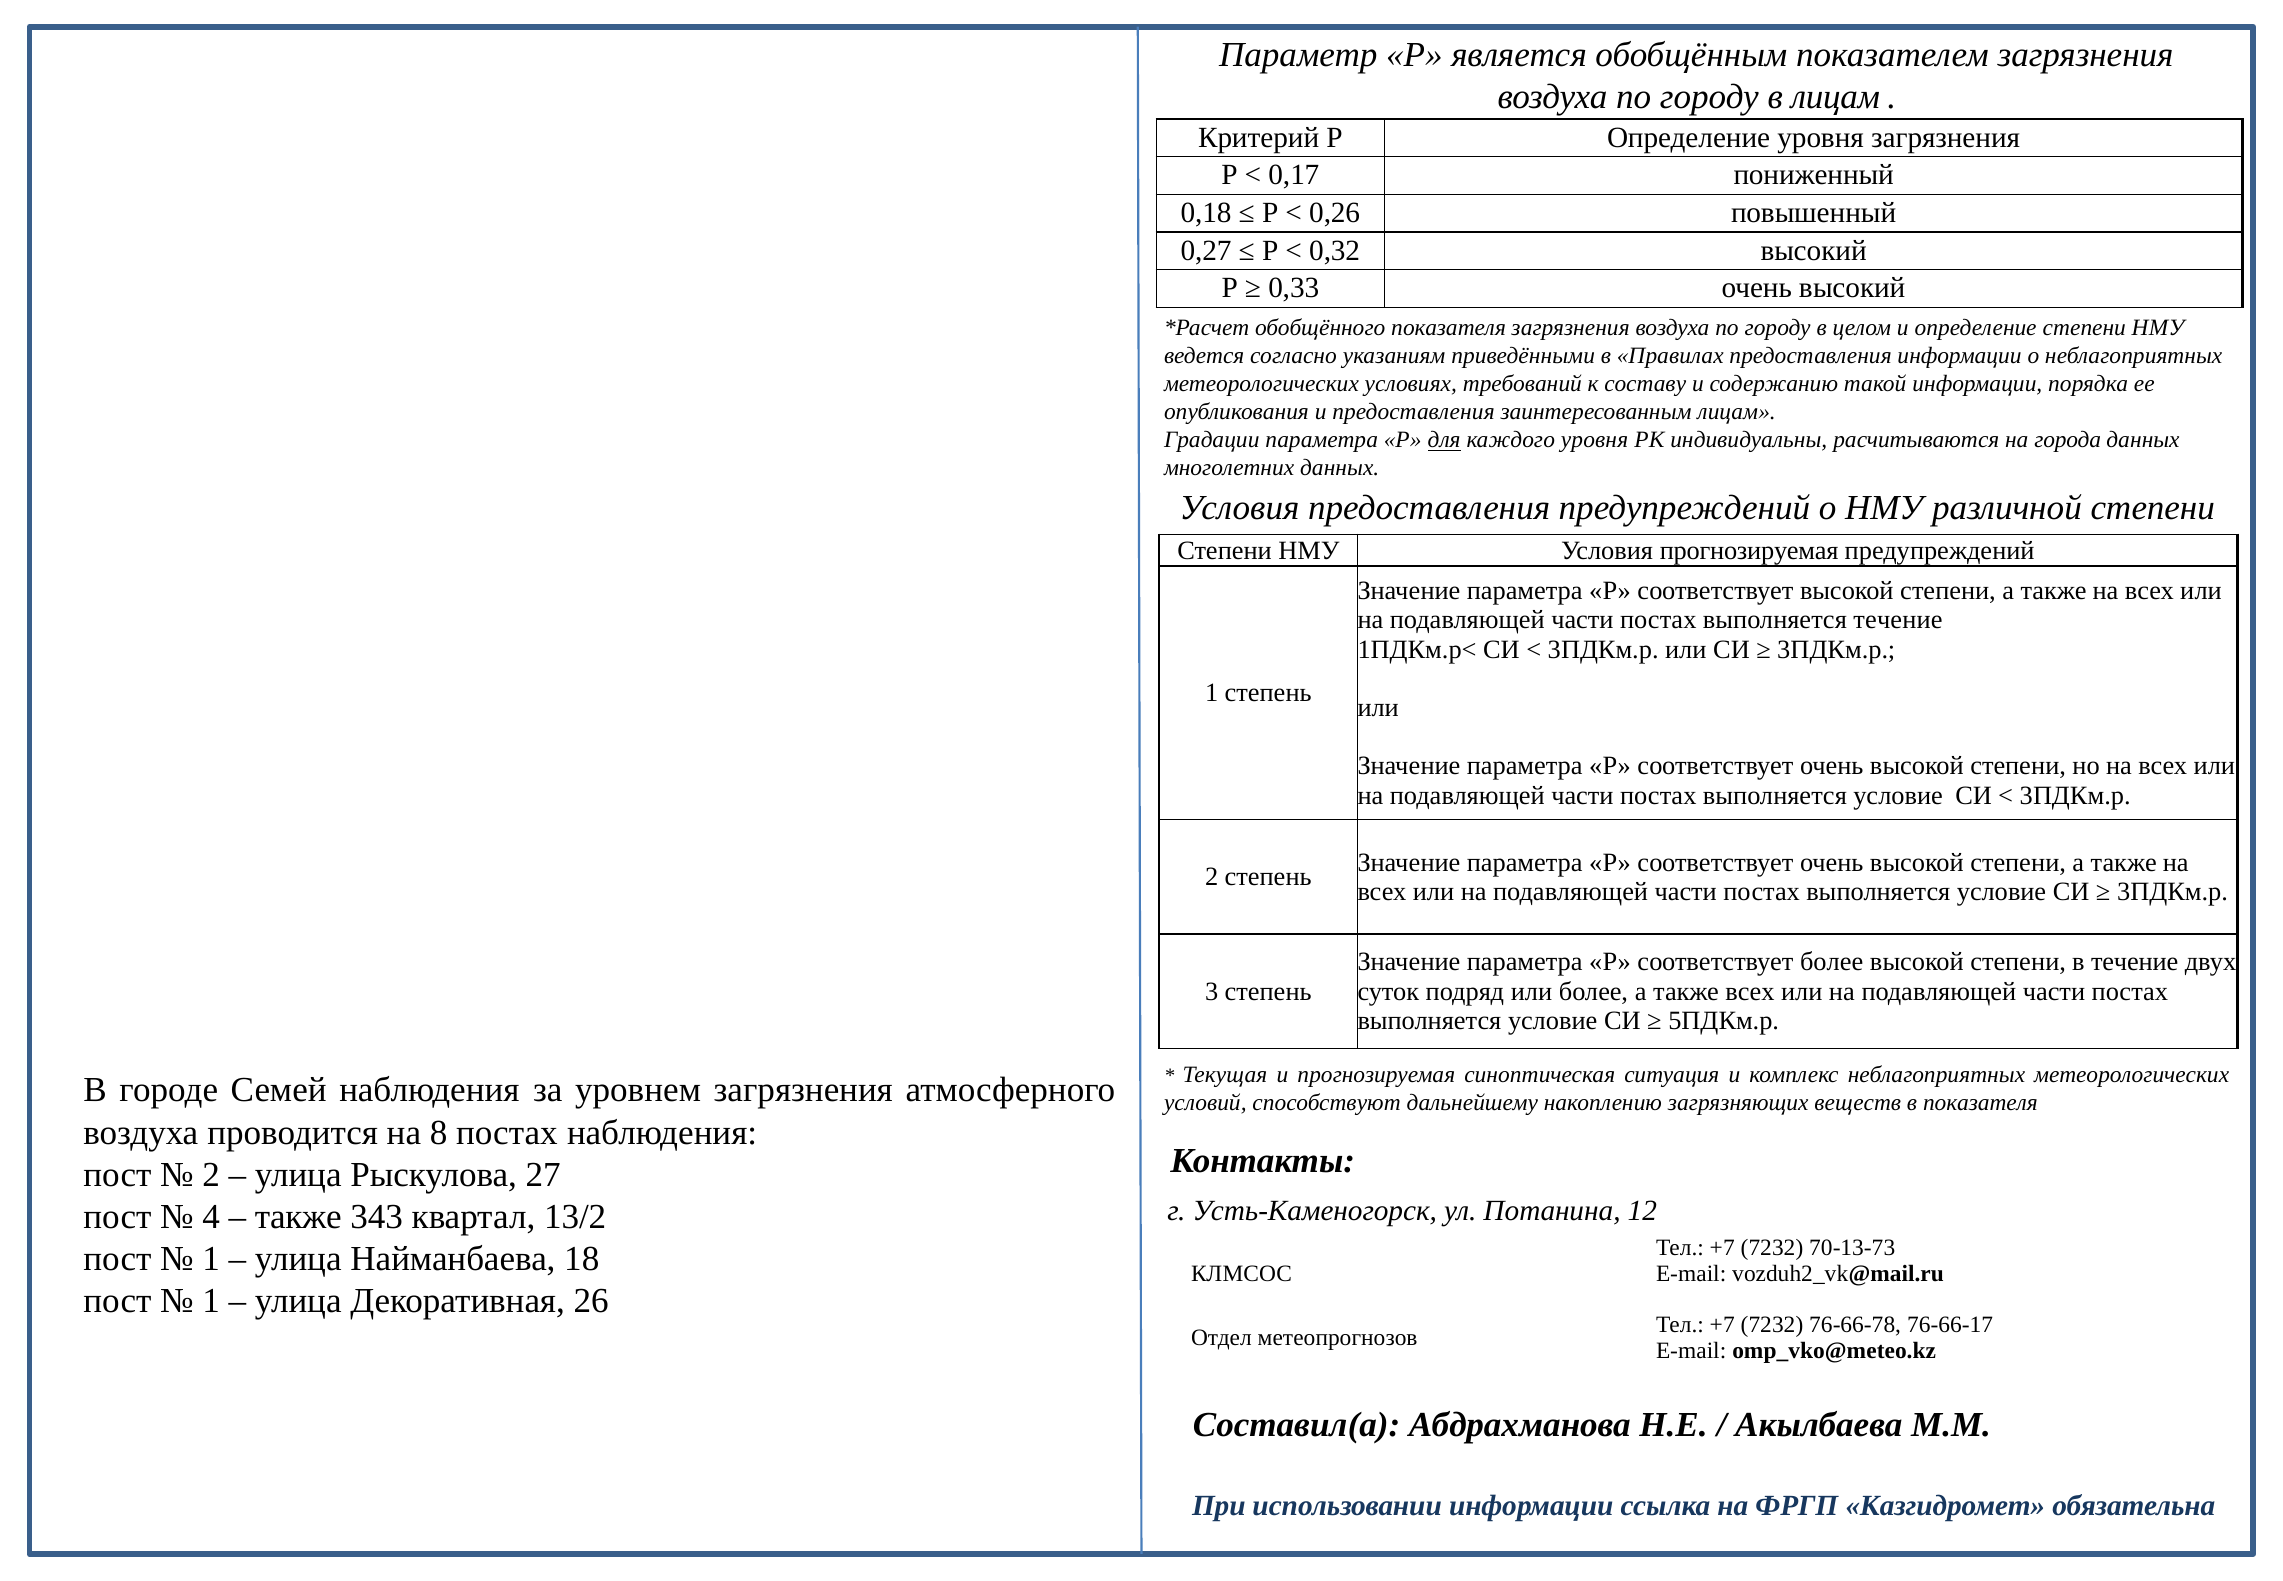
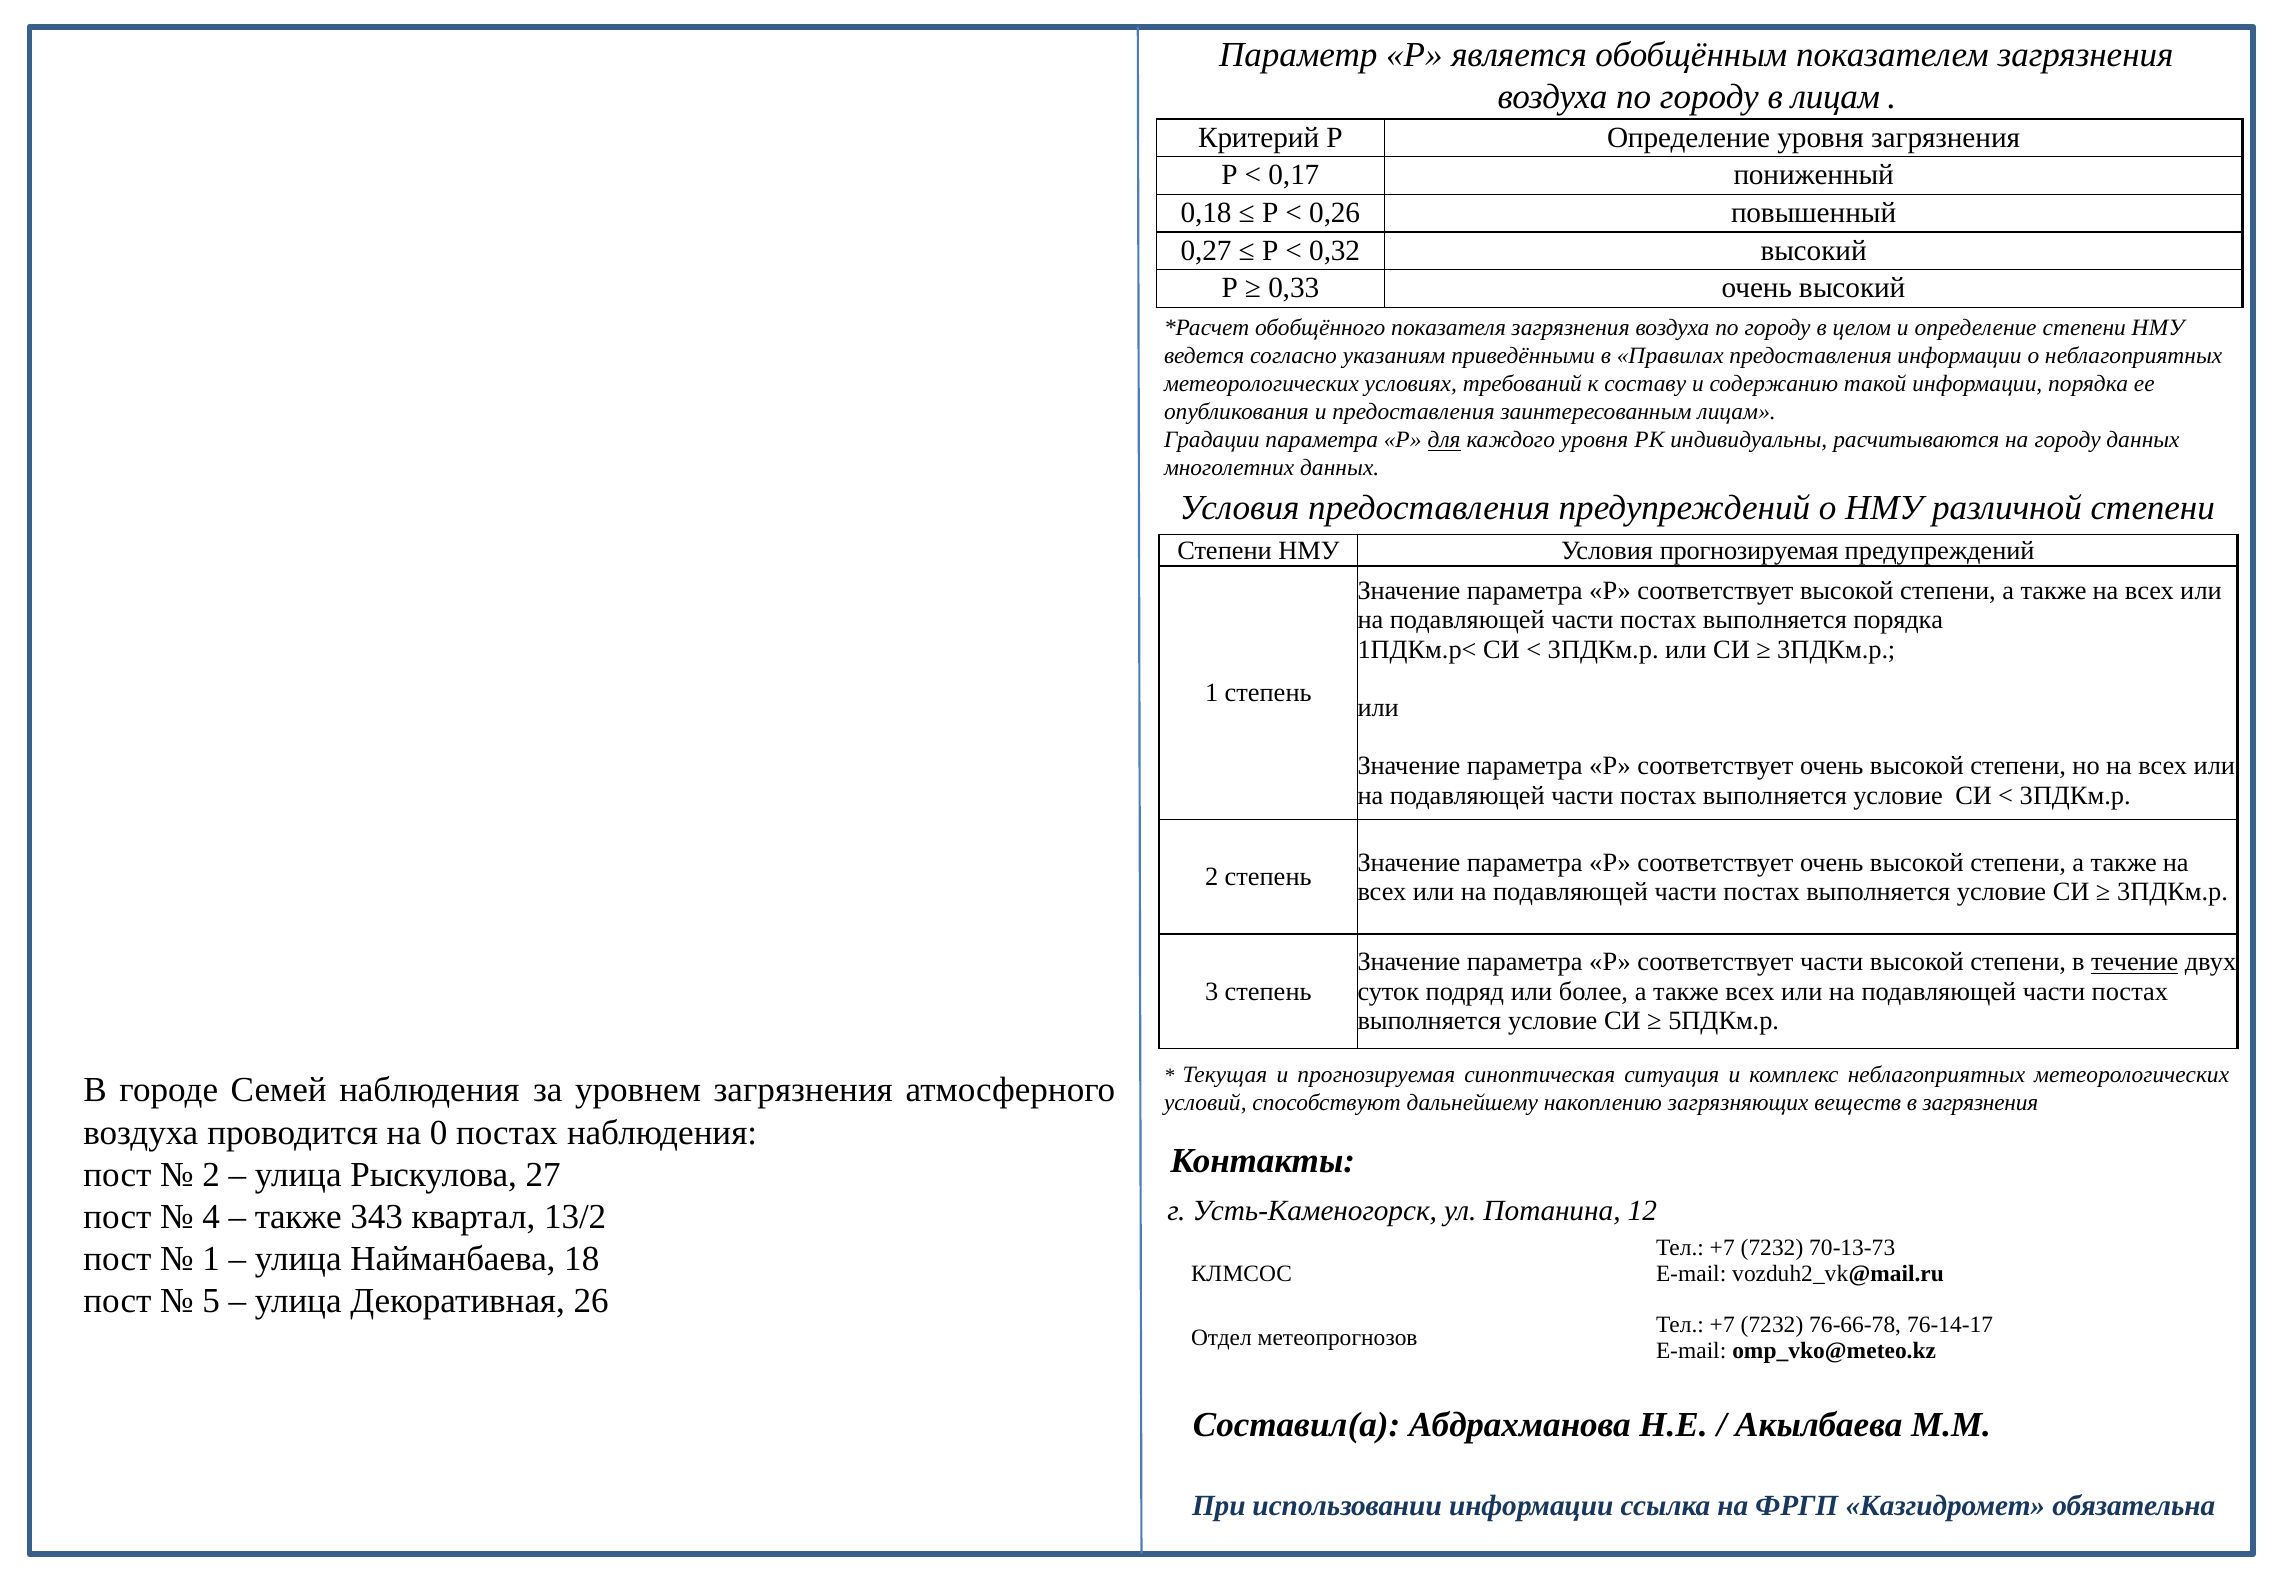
на города: города -> городу
выполняется течение: течение -> порядка
соответствует более: более -> части
течение at (2135, 962) underline: none -> present
в показателя: показателя -> загрязнения
8: 8 -> 0
1 at (211, 1301): 1 -> 5
76-66-17: 76-66-17 -> 76-14-17
